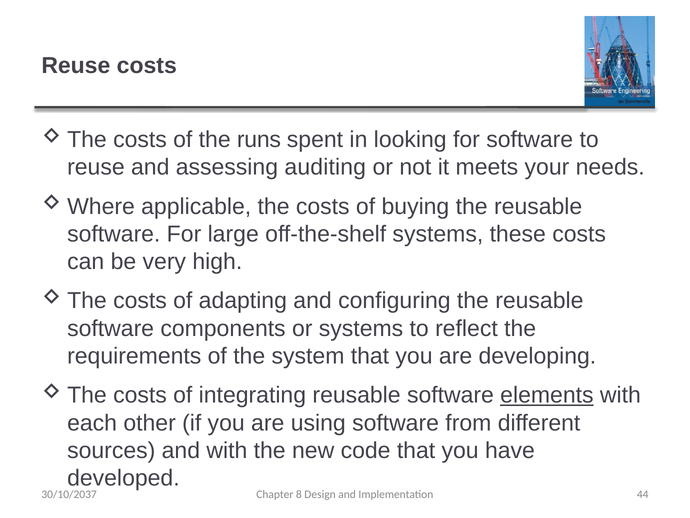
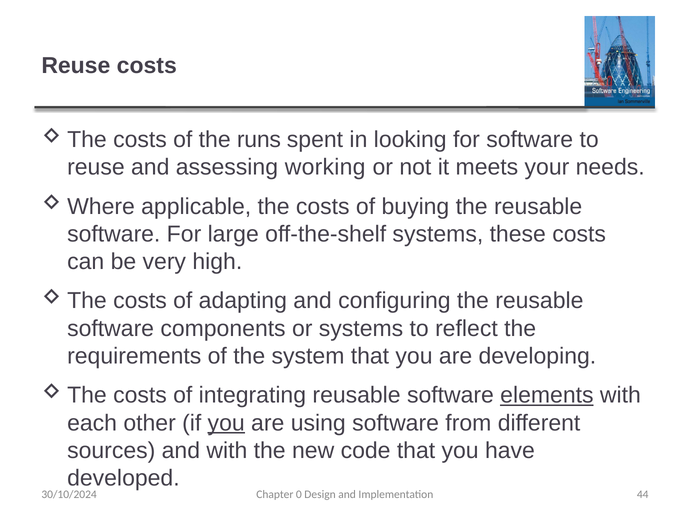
auditing: auditing -> working
you at (226, 423) underline: none -> present
8: 8 -> 0
30/10/2037: 30/10/2037 -> 30/10/2024
